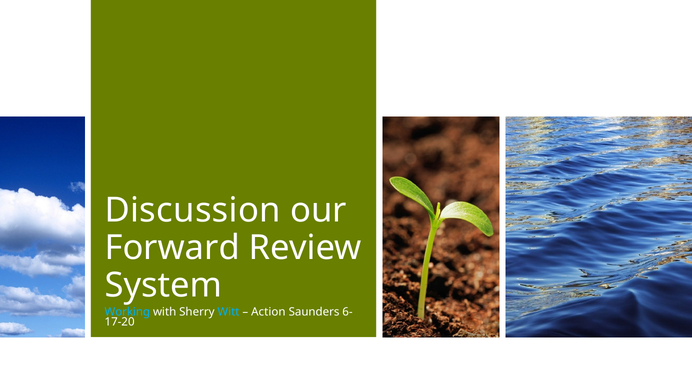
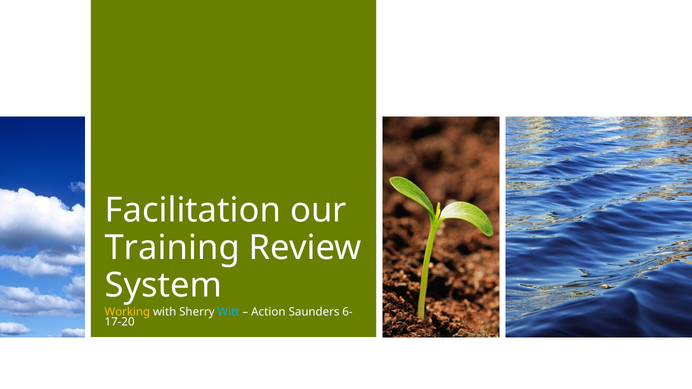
Discussion: Discussion -> Facilitation
Forward: Forward -> Training
Working colour: light blue -> yellow
